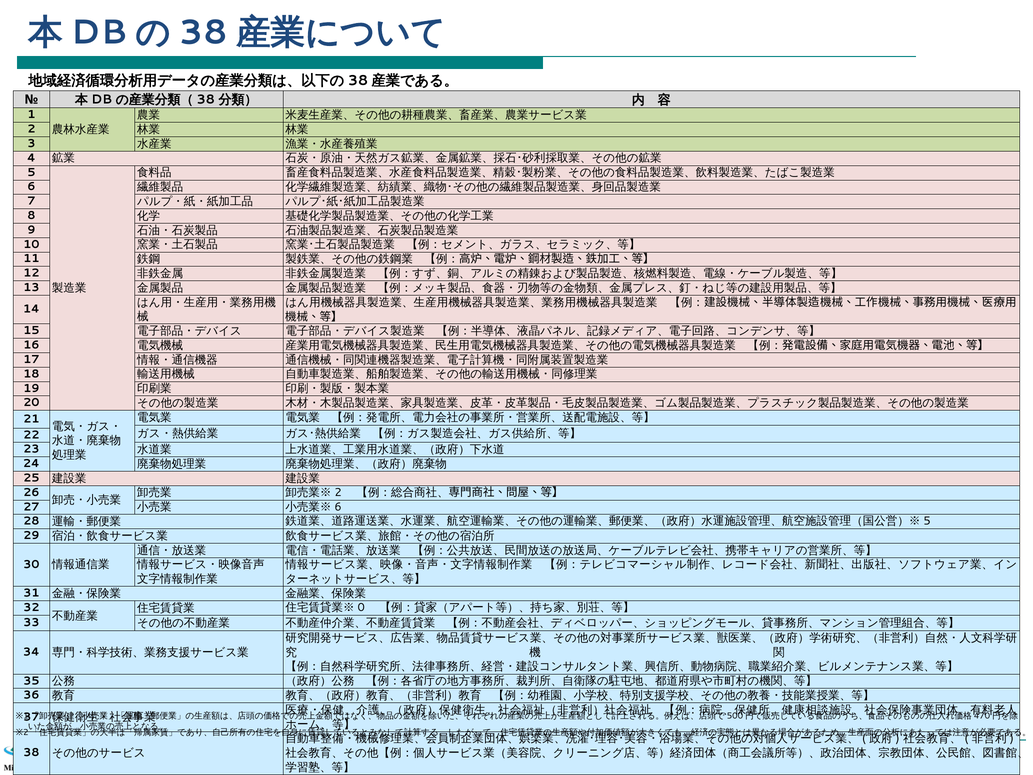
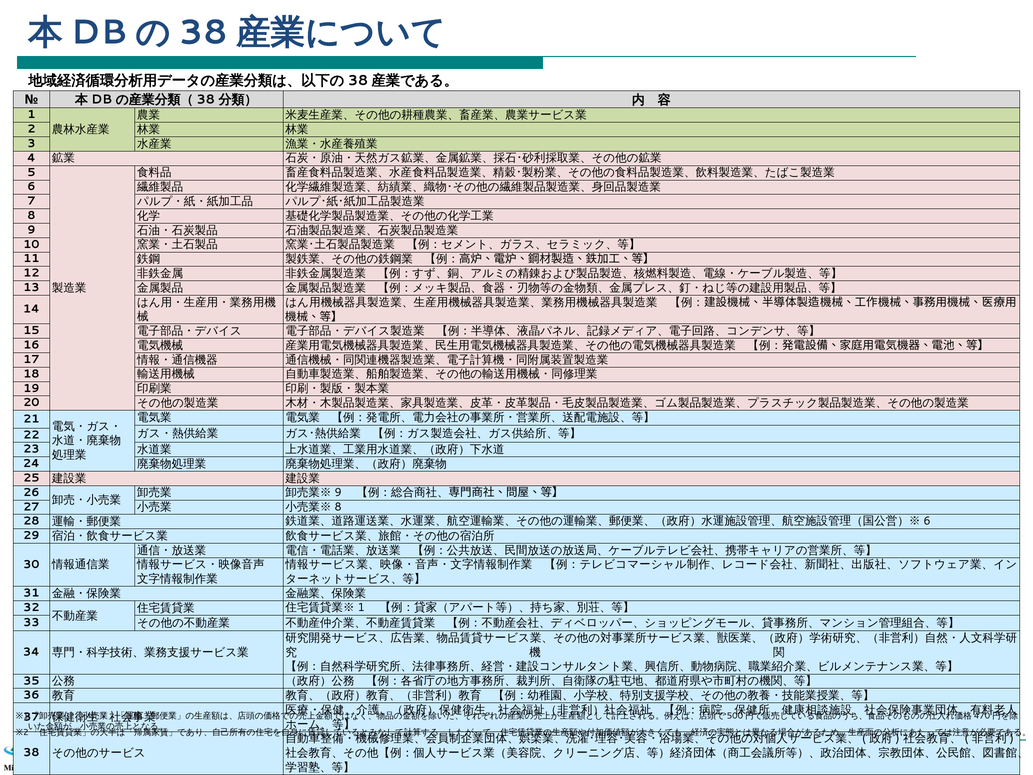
2 at (338, 492): 2 -> 9
6 at (338, 507): 6 -> 8
5 at (927, 521): 5 -> 6
0 at (361, 607): 0 -> 1
